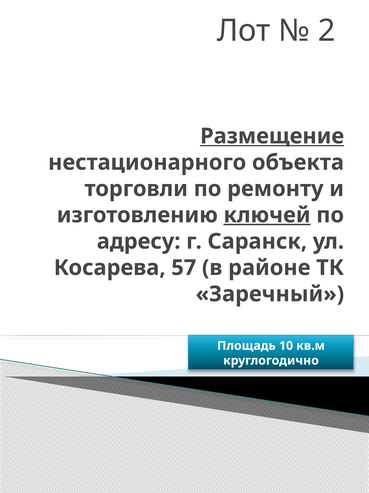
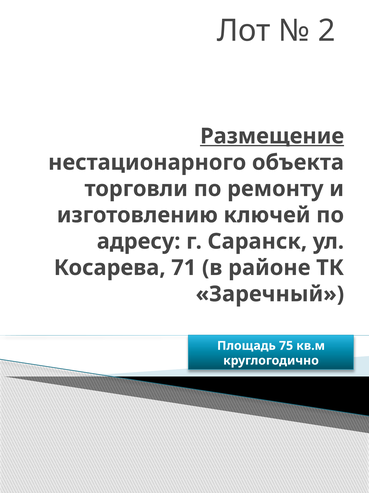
ключей underline: present -> none
57: 57 -> 71
10: 10 -> 75
